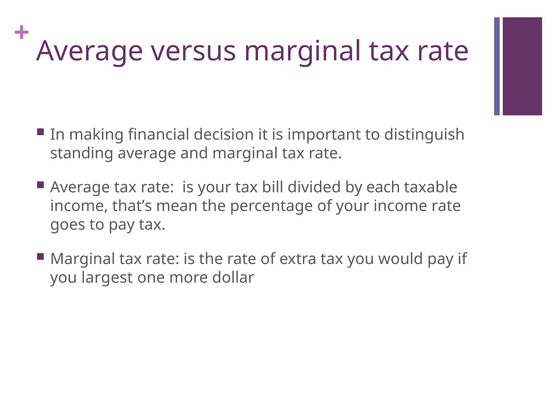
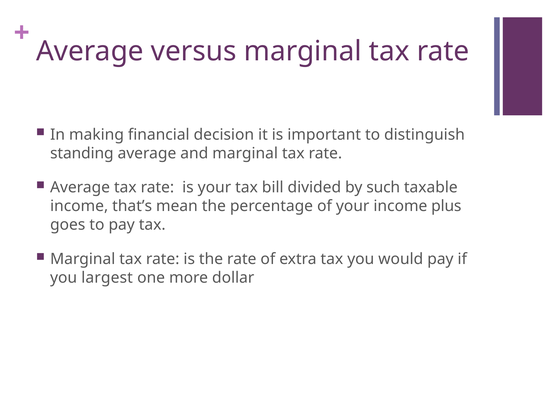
each: each -> such
income rate: rate -> plus
